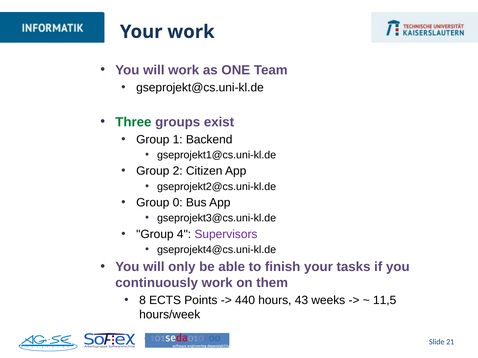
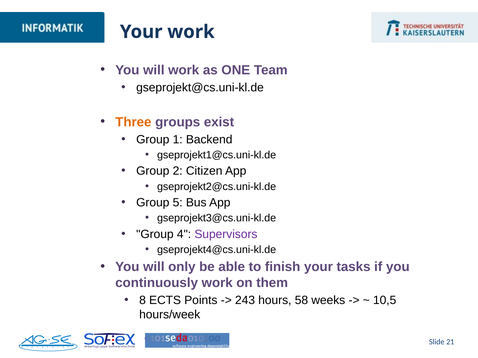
Three colour: green -> orange
0: 0 -> 5
440: 440 -> 243
43: 43 -> 58
11,5: 11,5 -> 10,5
